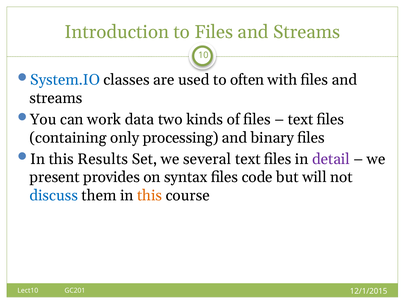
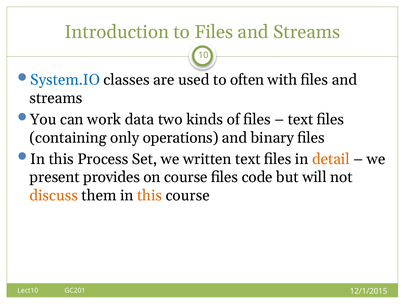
processing: processing -> operations
Results: Results -> Process
several: several -> written
detail colour: purple -> orange
on syntax: syntax -> course
discuss colour: blue -> orange
